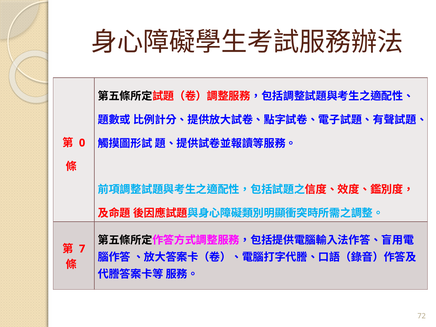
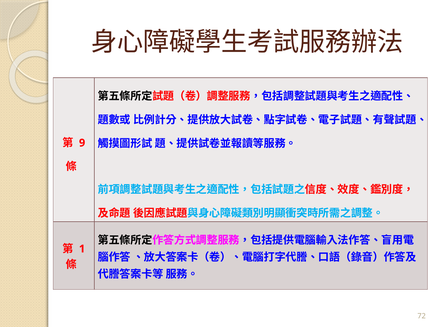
0: 0 -> 9
7: 7 -> 1
